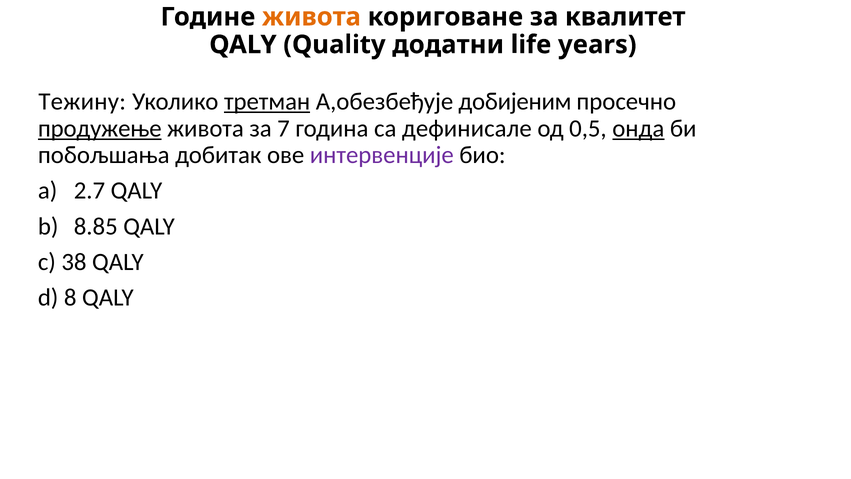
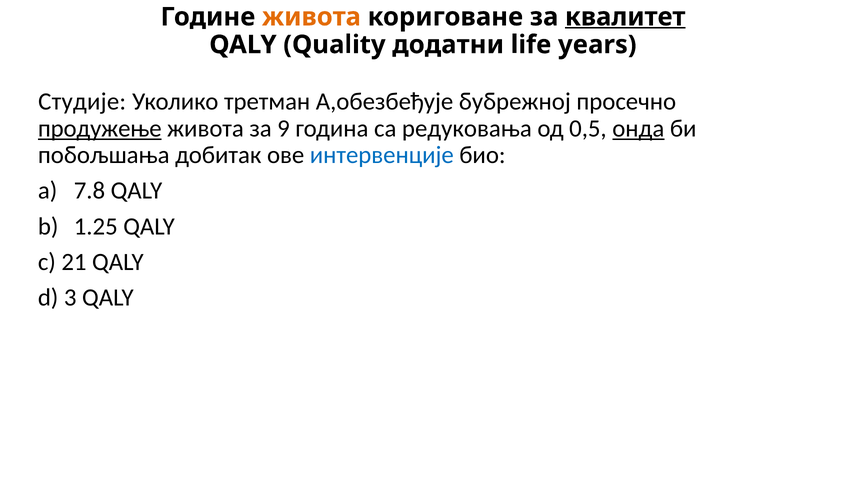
квалитет underline: none -> present
Тежину: Тежину -> Студије
третман underline: present -> none
добијеним: добијеним -> бубрежној
7: 7 -> 9
дефинисале: дефинисале -> редуковања
интервенције colour: purple -> blue
2.7: 2.7 -> 7.8
8.85: 8.85 -> 1.25
38: 38 -> 21
8: 8 -> 3
